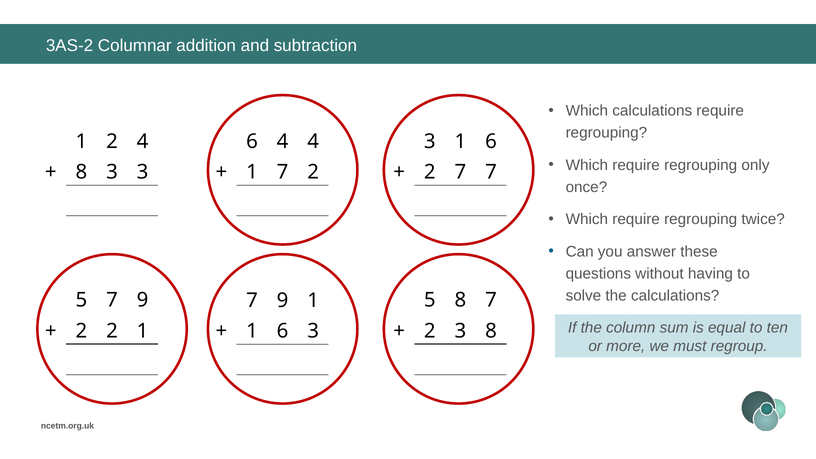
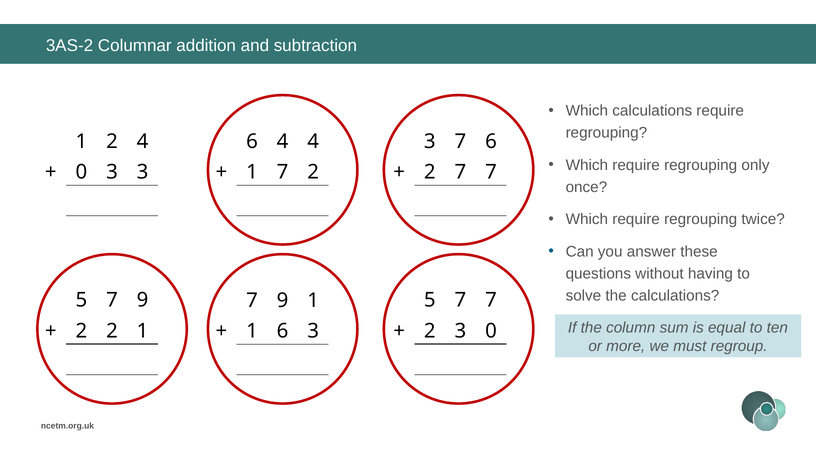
3 1: 1 -> 7
8 at (81, 172): 8 -> 0
8 at (460, 300): 8 -> 7
3 8: 8 -> 0
